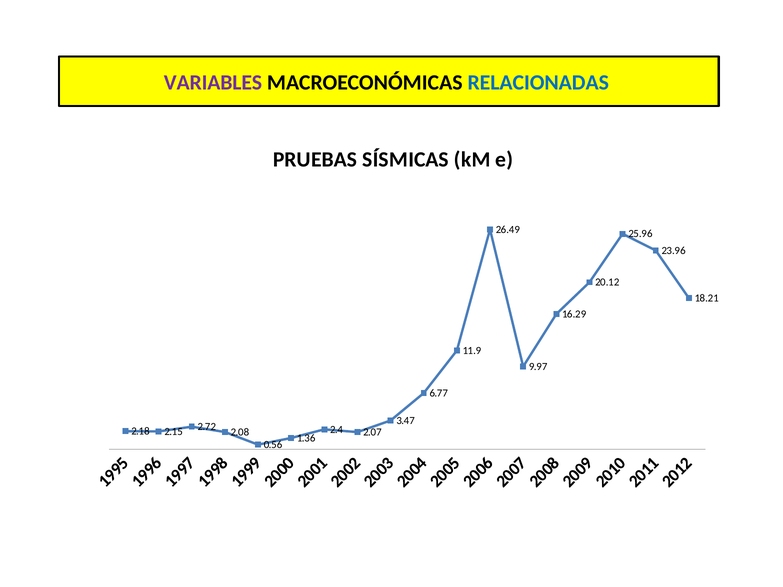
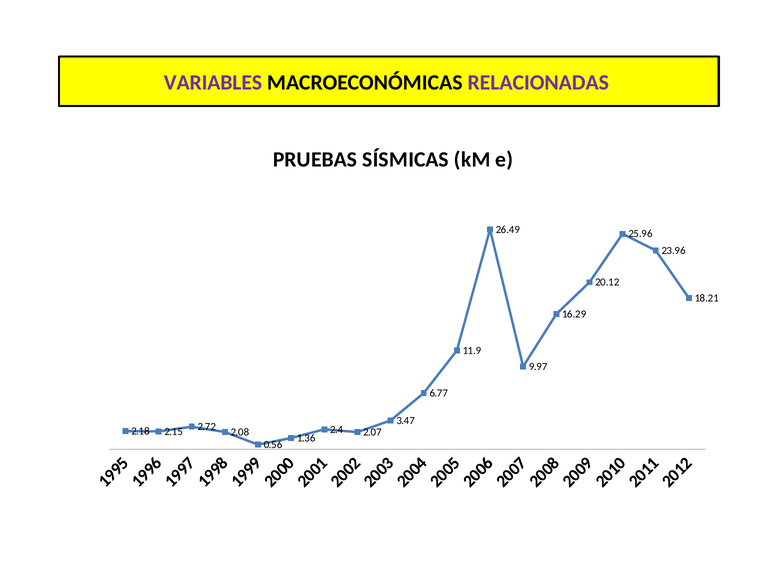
RELACIONADAS colour: blue -> purple
